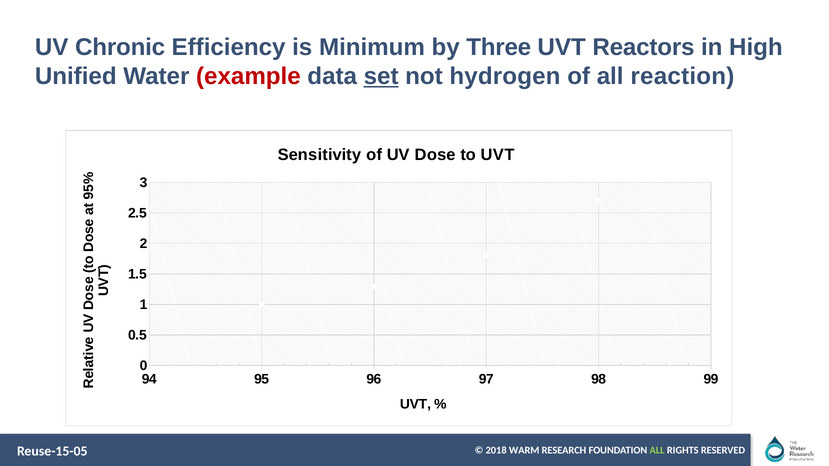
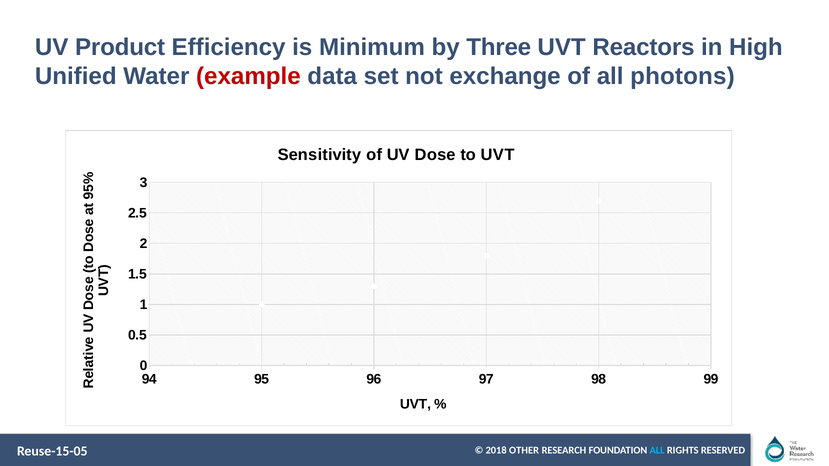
Chronic: Chronic -> Product
set underline: present -> none
hydrogen: hydrogen -> exchange
reaction: reaction -> photons
WARM: WARM -> OTHER
ALL at (657, 451) colour: light green -> light blue
